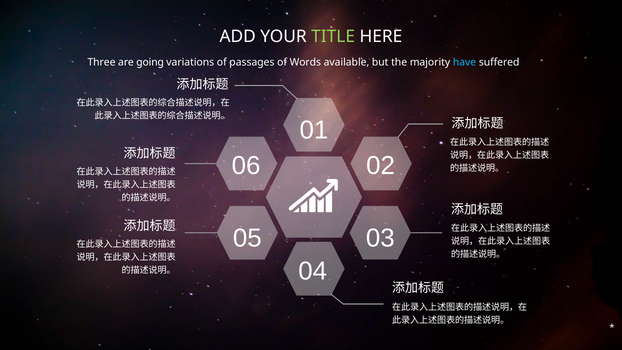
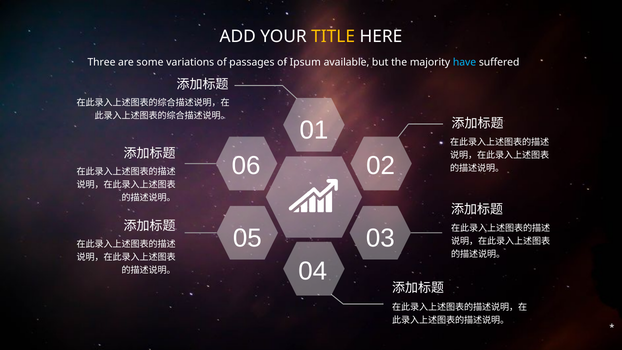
TITLE colour: light green -> yellow
going: going -> some
Words: Words -> Ipsum
